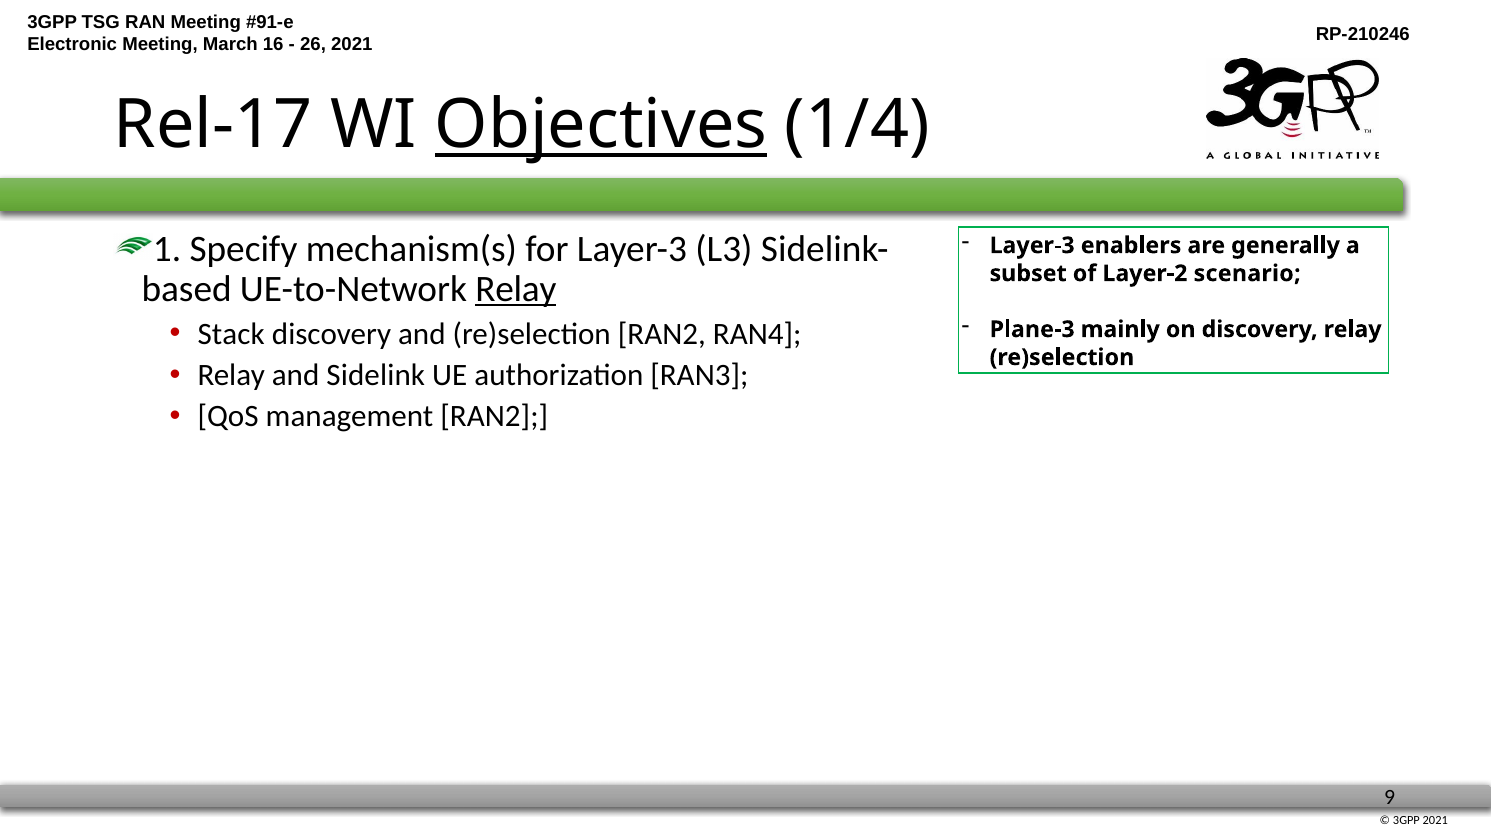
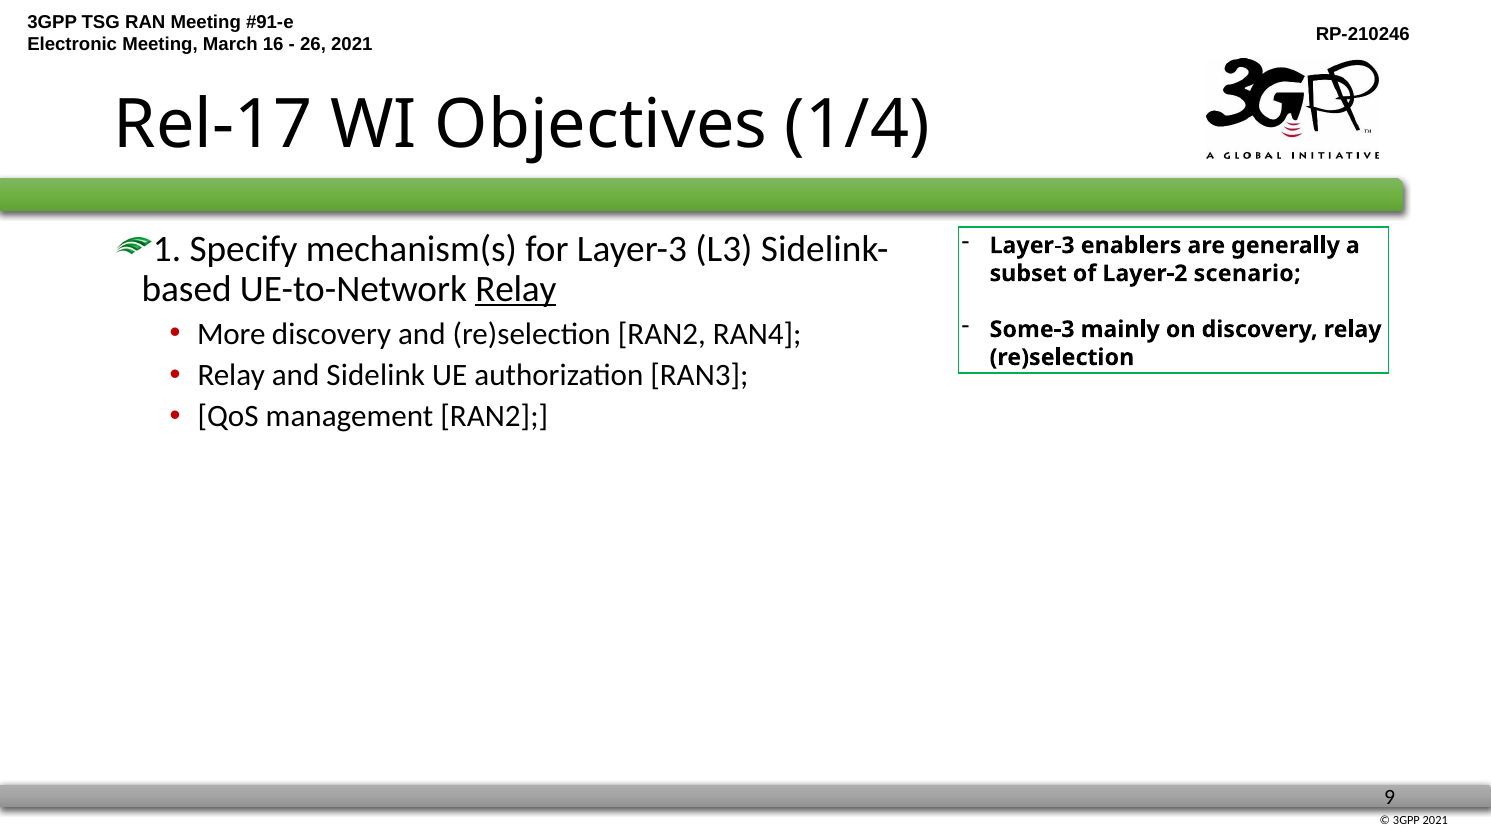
Objectives underline: present -> none
Plane-3: Plane-3 -> Some-3
Stack: Stack -> More
